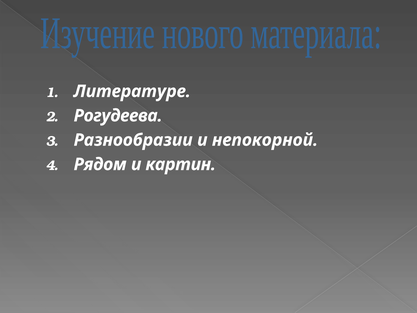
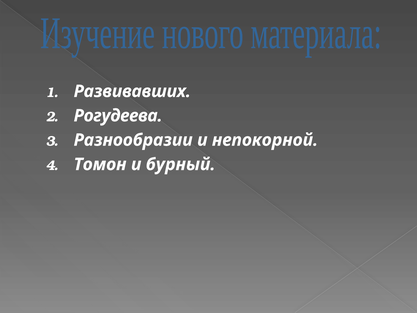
Литературе: Литературе -> Развивавших
Рядом: Рядом -> Томон
картин: картин -> бурный
